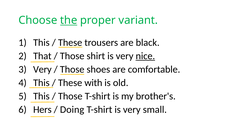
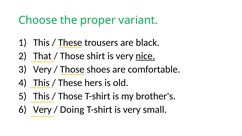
the underline: present -> none
with: with -> hers
Hers at (42, 110): Hers -> Very
